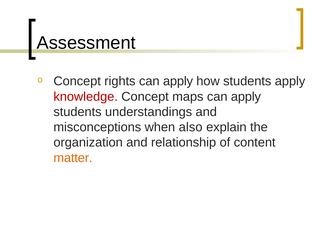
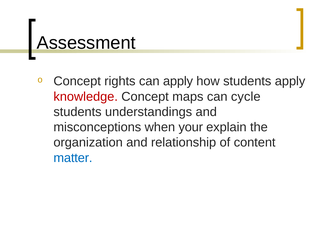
maps can apply: apply -> cycle
also: also -> your
matter colour: orange -> blue
